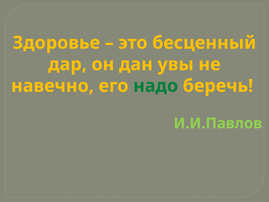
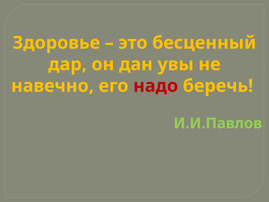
надо colour: green -> red
